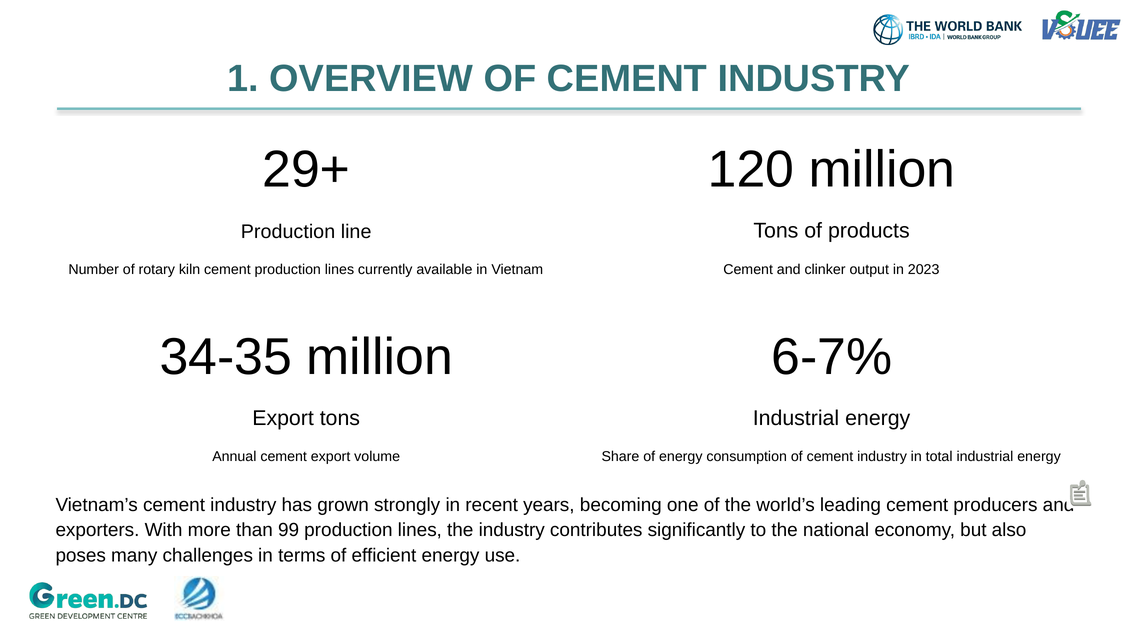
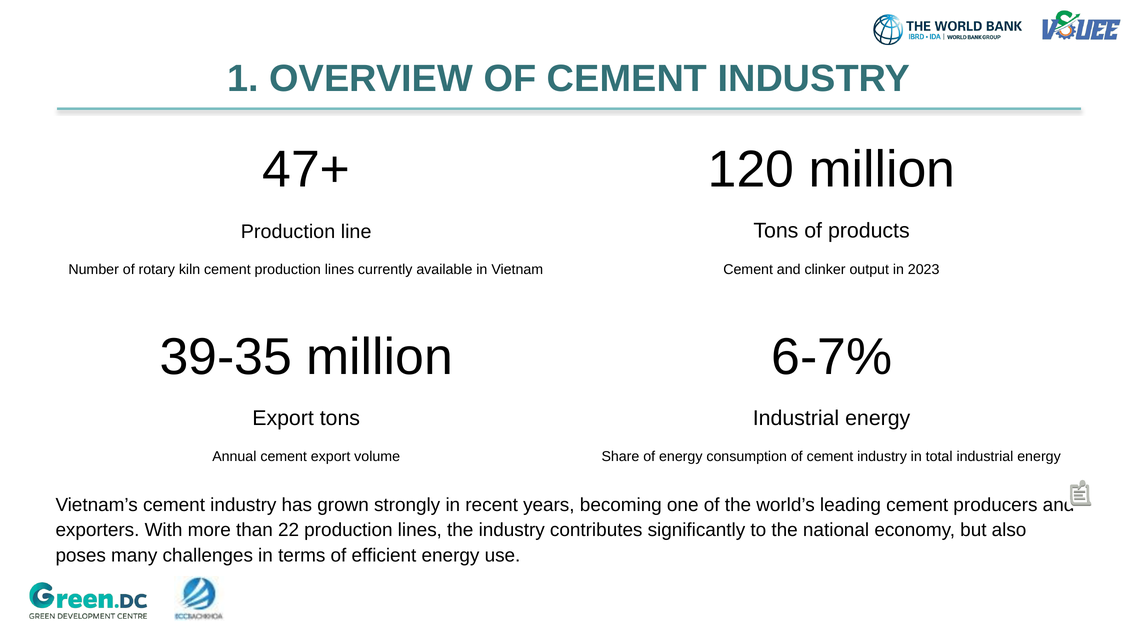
29+: 29+ -> 47+
34-35: 34-35 -> 39-35
99: 99 -> 22
